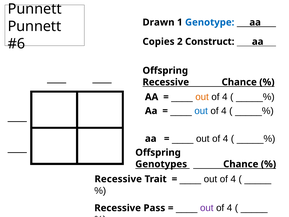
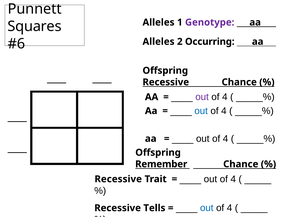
Drawn at (159, 22): Drawn -> Alleles
Genotype colour: blue -> purple
Punnett at (34, 26): Punnett -> Squares
Copies at (159, 42): Copies -> Alleles
Construct: Construct -> Occurring
out at (202, 97) colour: orange -> purple
Genotypes: Genotypes -> Remember
Pass: Pass -> Tells
out at (207, 208) colour: purple -> blue
